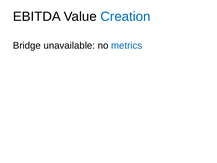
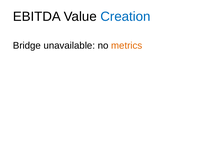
metrics colour: blue -> orange
